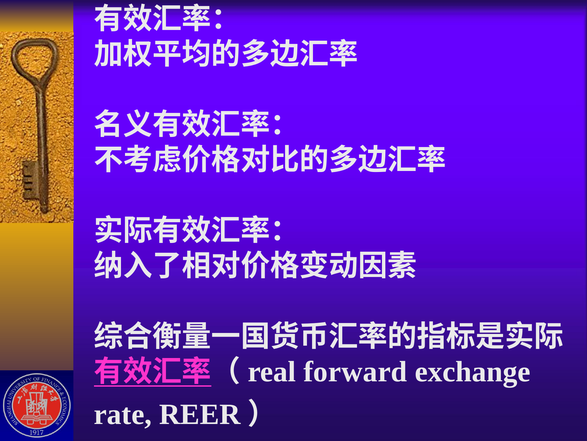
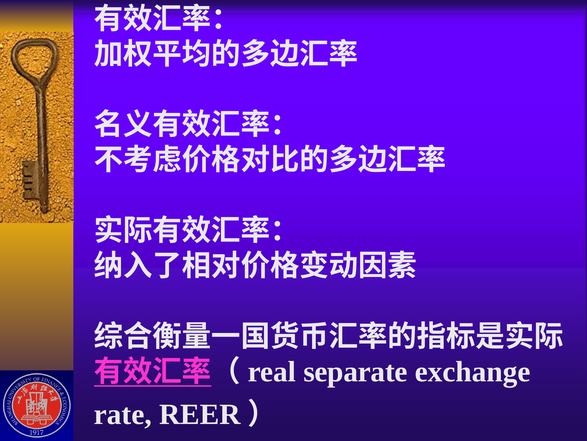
forward: forward -> separate
